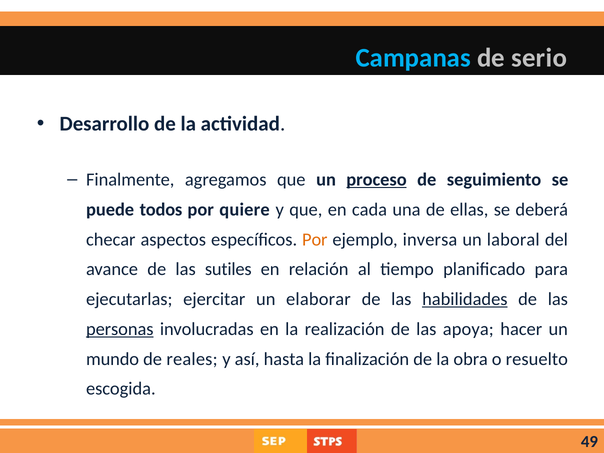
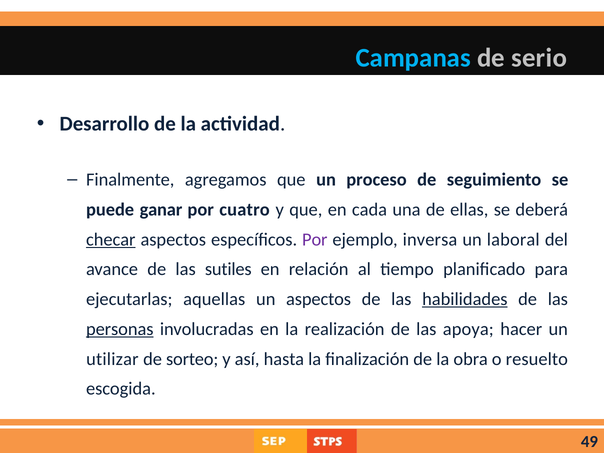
proceso underline: present -> none
todos: todos -> ganar
quiere: quiere -> cuatro
checar underline: none -> present
Por at (315, 239) colour: orange -> purple
ejercitar: ejercitar -> aquellas
un elaborar: elaborar -> aspectos
mundo: mundo -> utilizar
reales: reales -> sorteo
